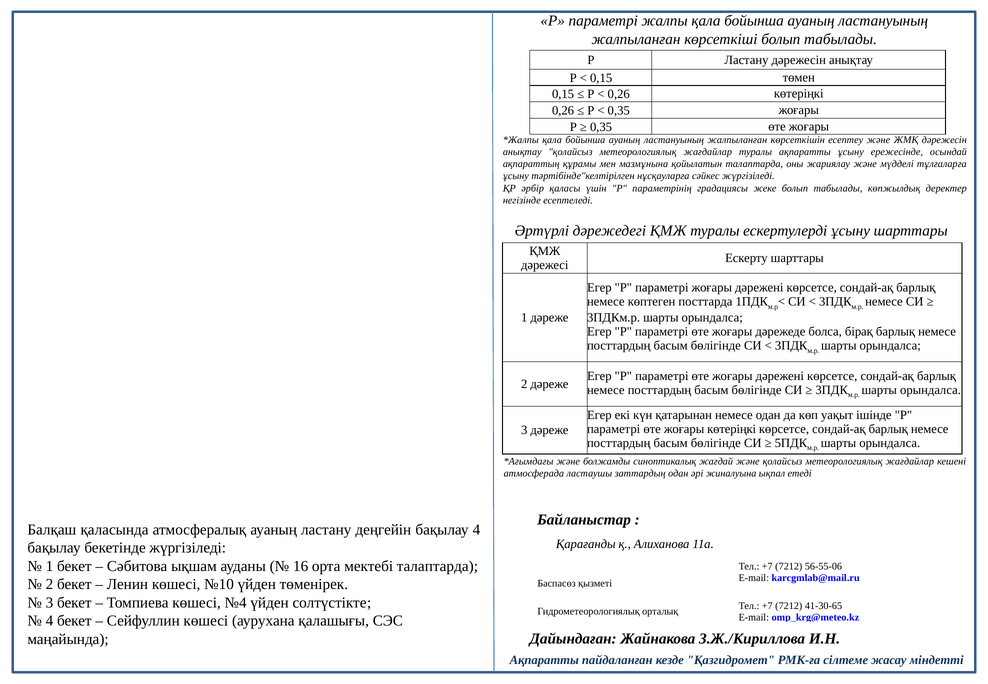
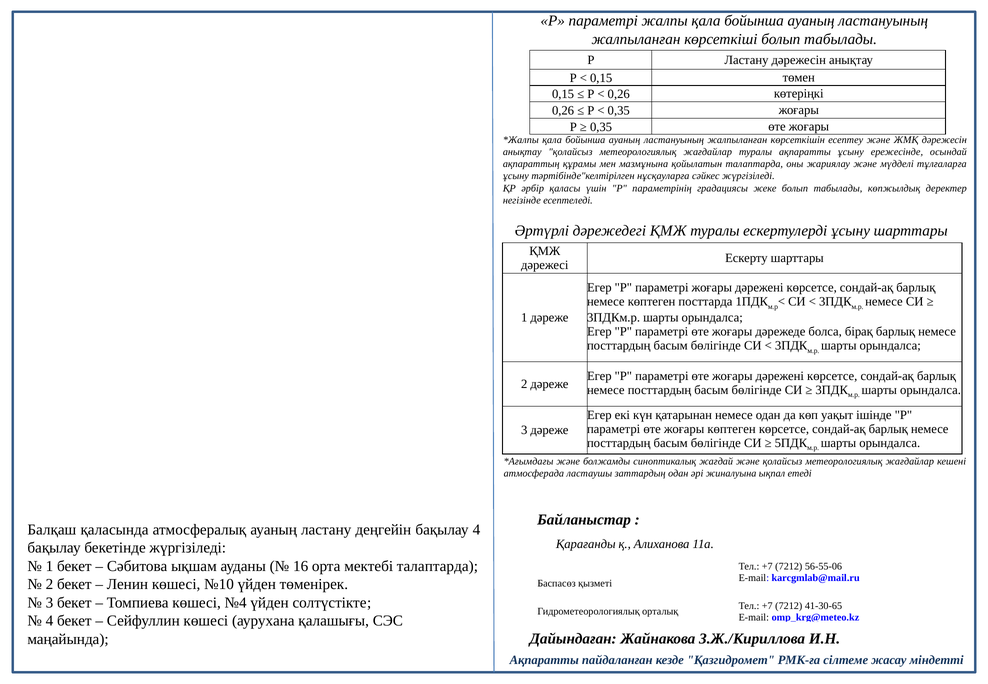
жоғары көтеріңкі: көтеріңкі -> көптеген
